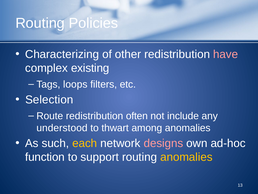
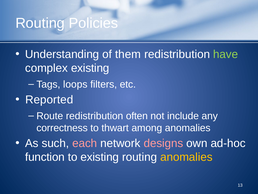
Characterizing: Characterizing -> Understanding
other: other -> them
have colour: pink -> light green
Selection: Selection -> Reported
understood: understood -> correctness
each colour: yellow -> pink
to support: support -> existing
